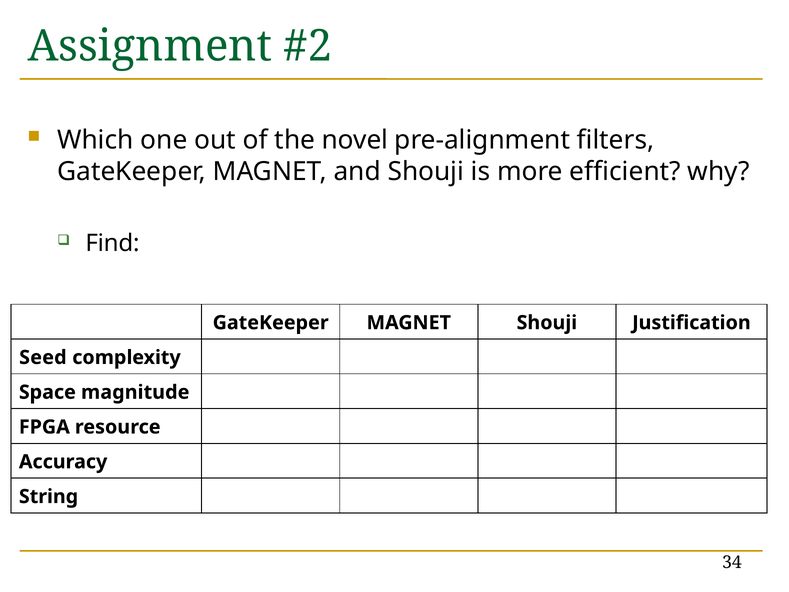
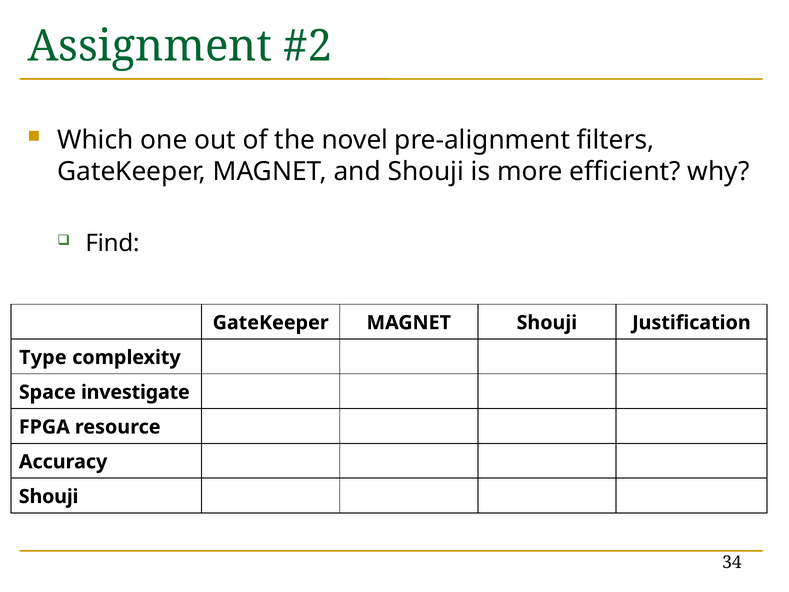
Seed: Seed -> Type
magnitude: magnitude -> investigate
String at (49, 496): String -> Shouji
